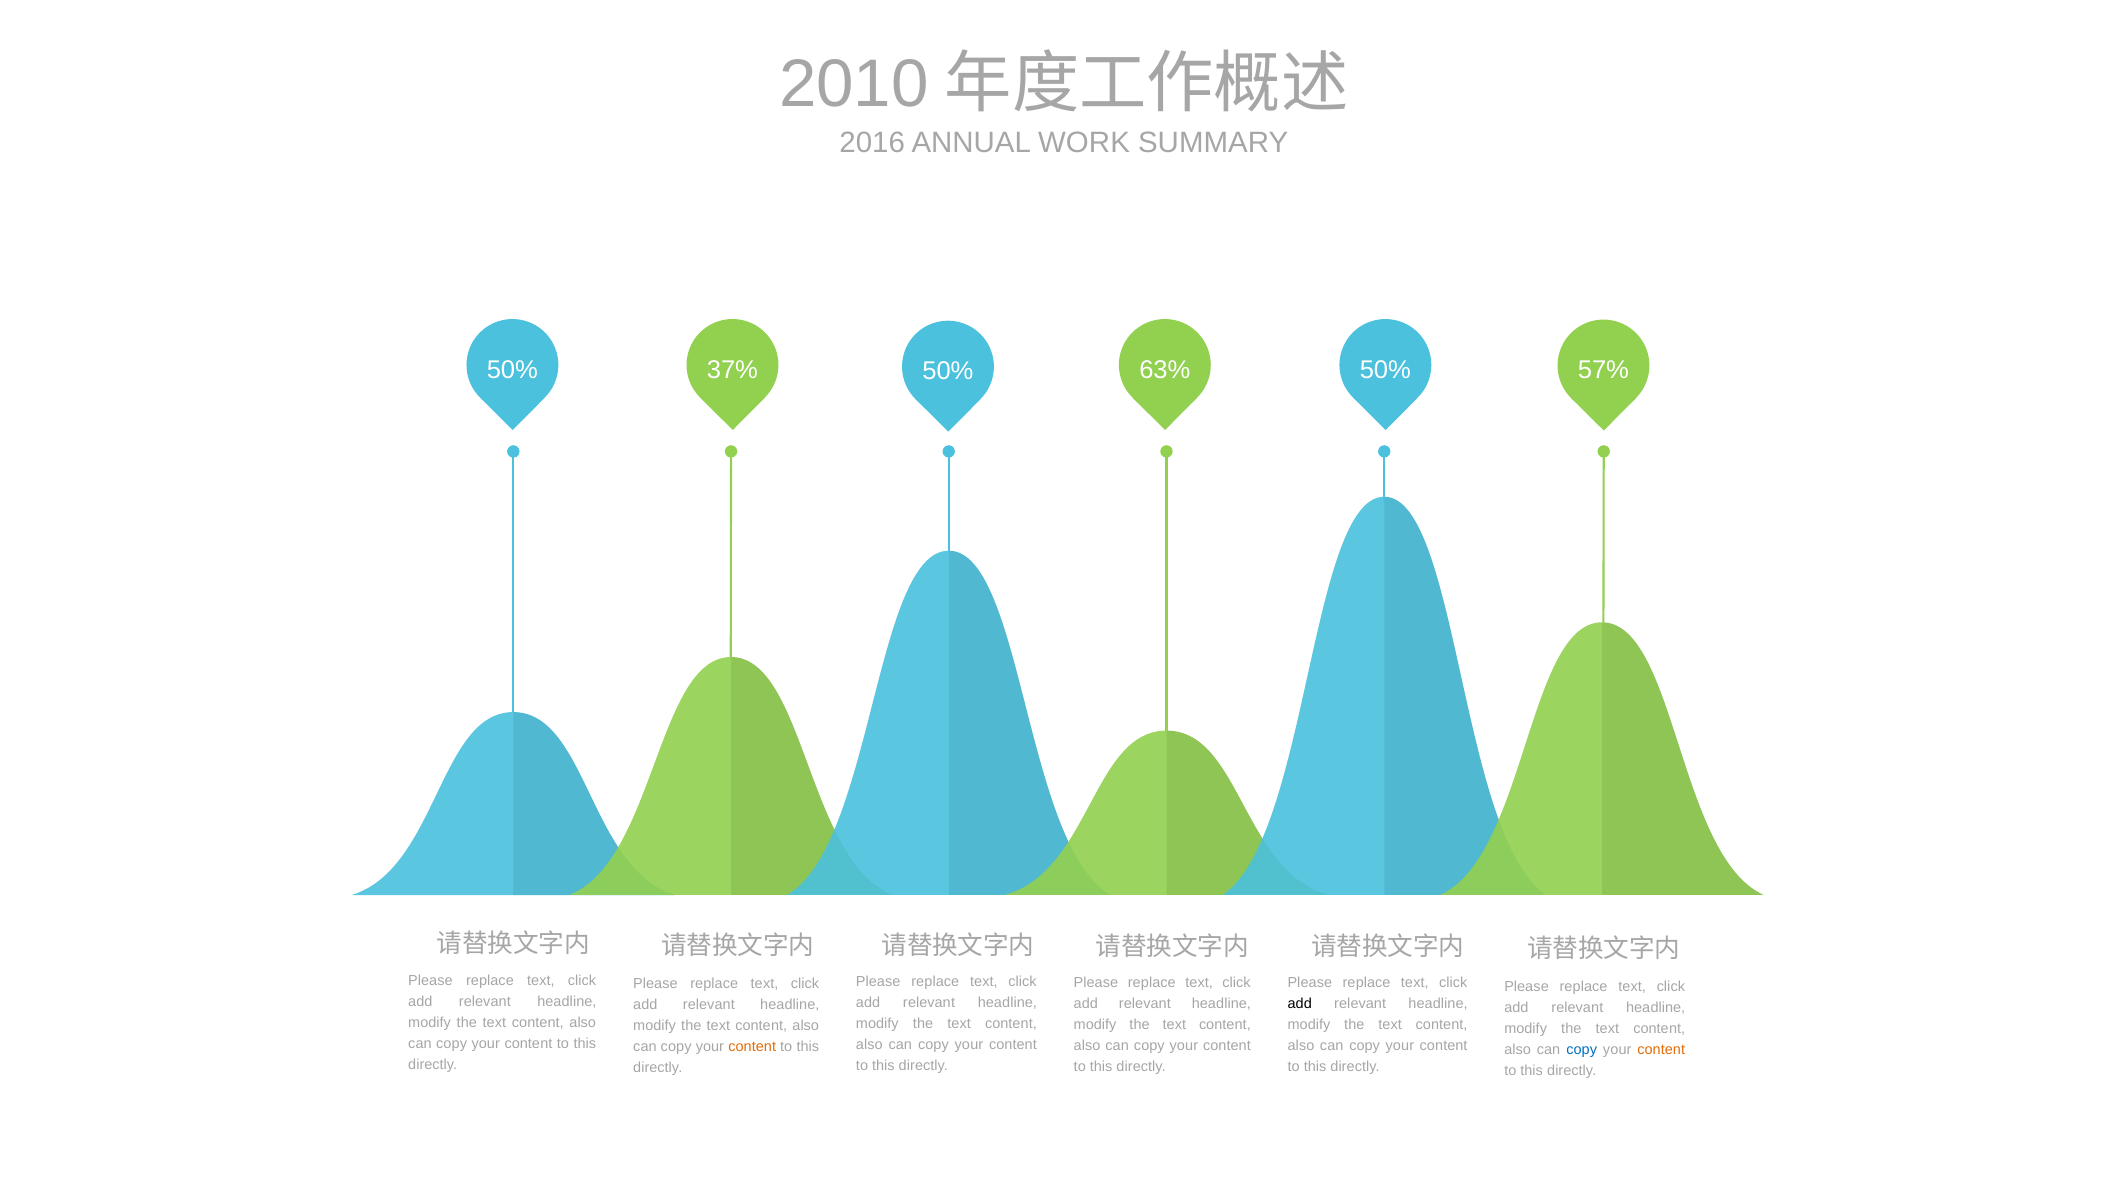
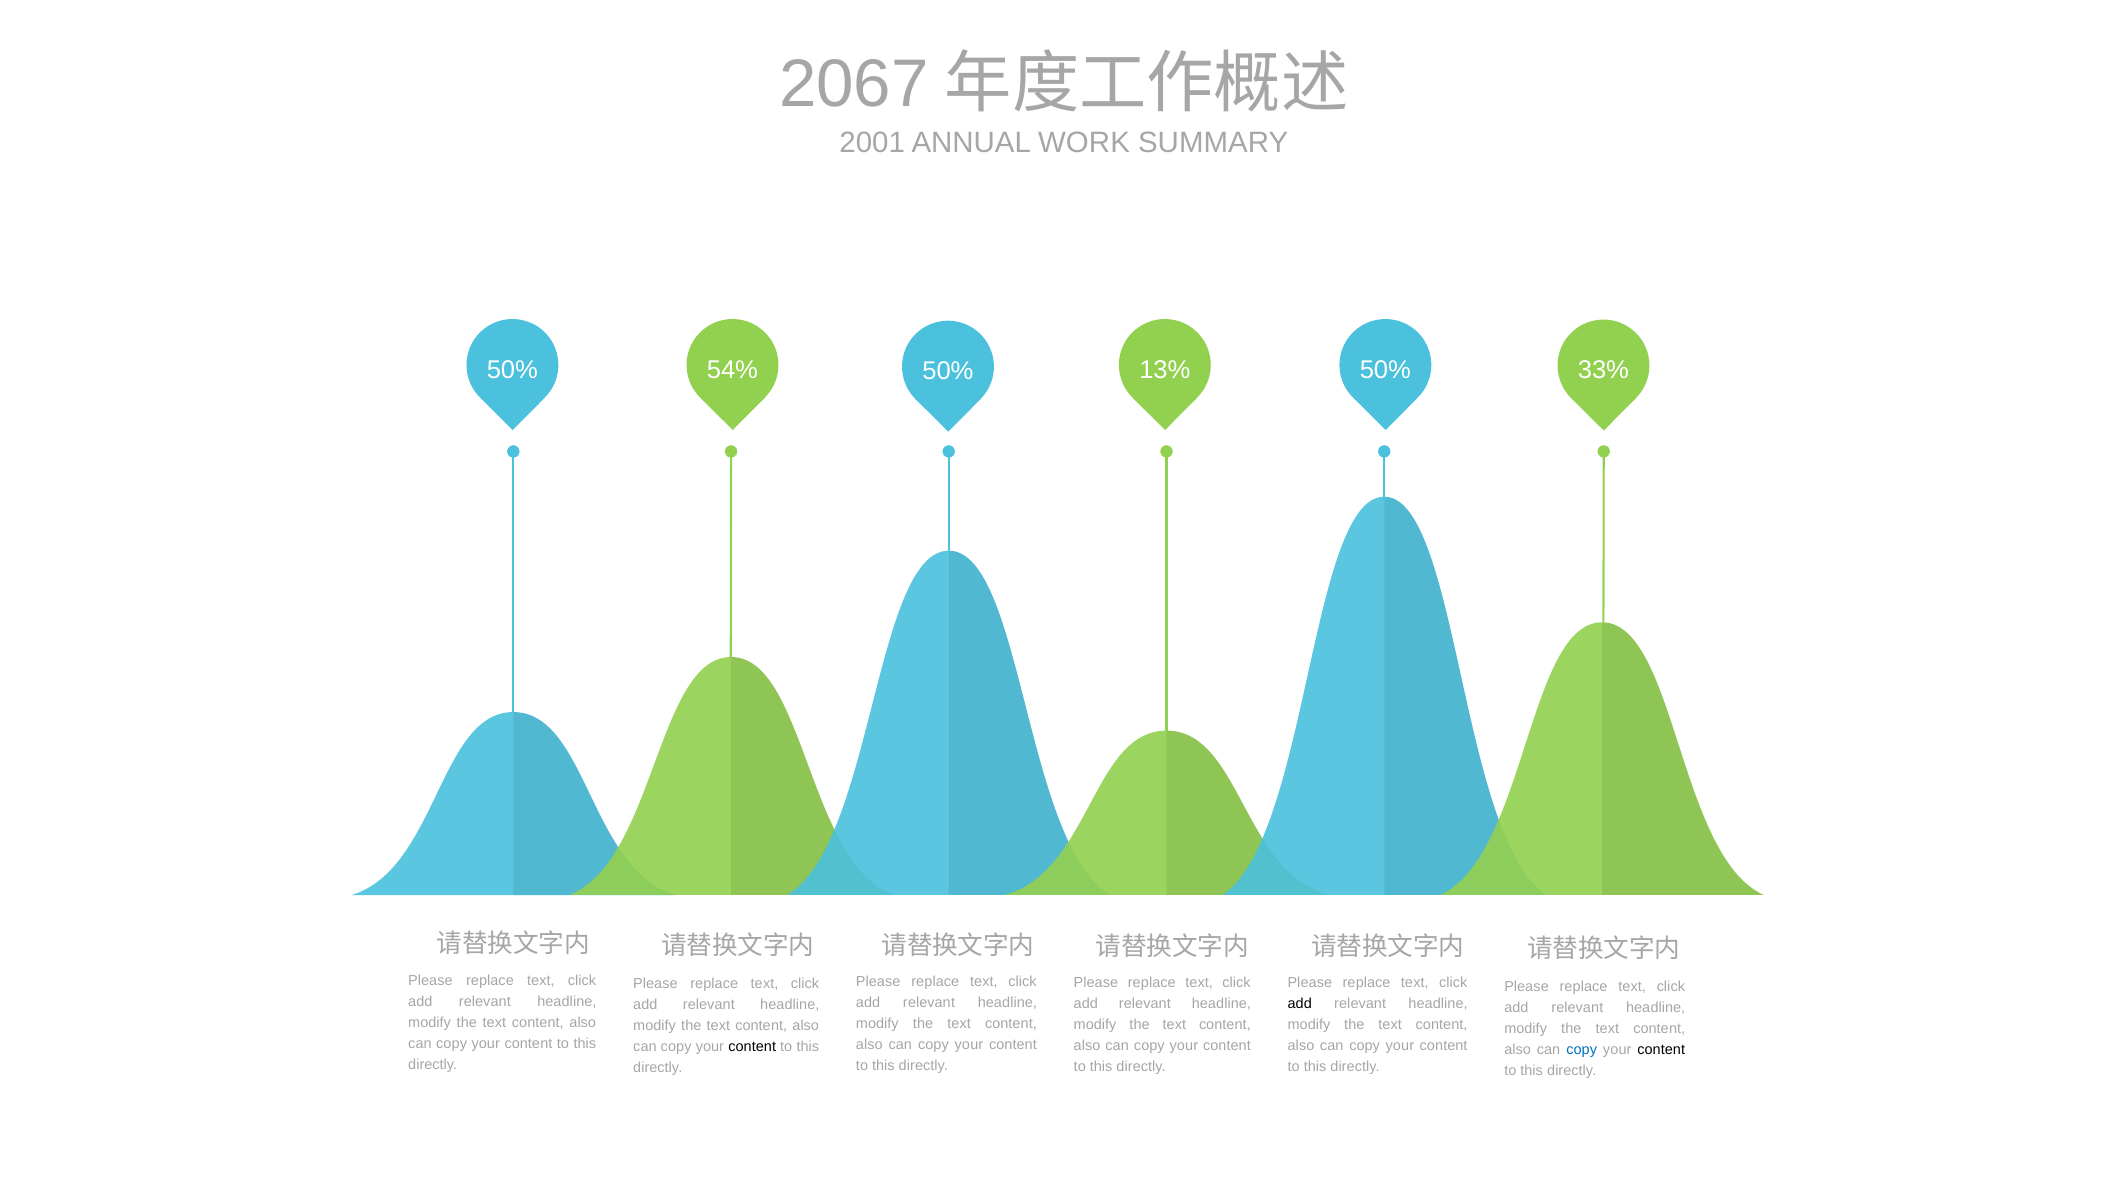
2010: 2010 -> 2067
2016: 2016 -> 2001
37%: 37% -> 54%
63%: 63% -> 13%
57%: 57% -> 33%
content at (752, 1047) colour: orange -> black
content at (1661, 1049) colour: orange -> black
